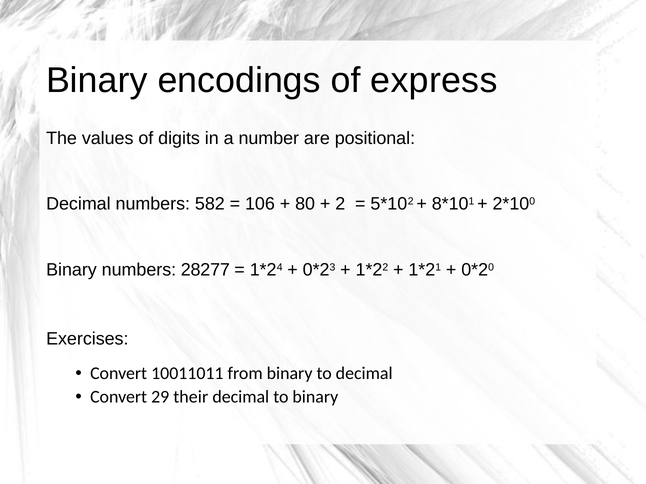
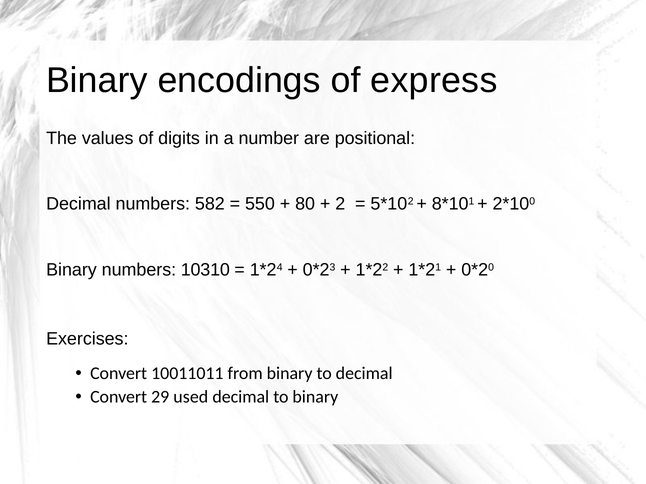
106: 106 -> 550
28277: 28277 -> 10310
their: their -> used
